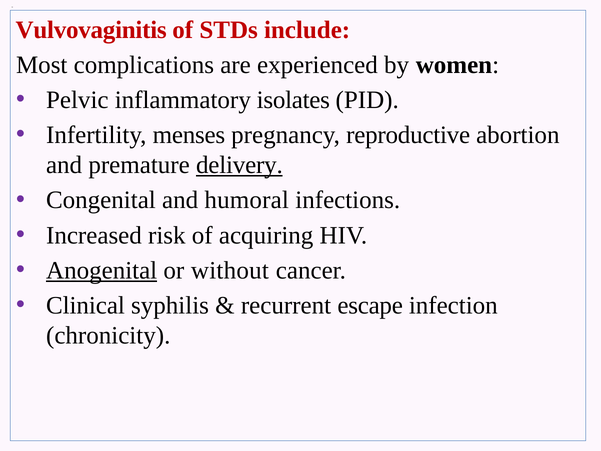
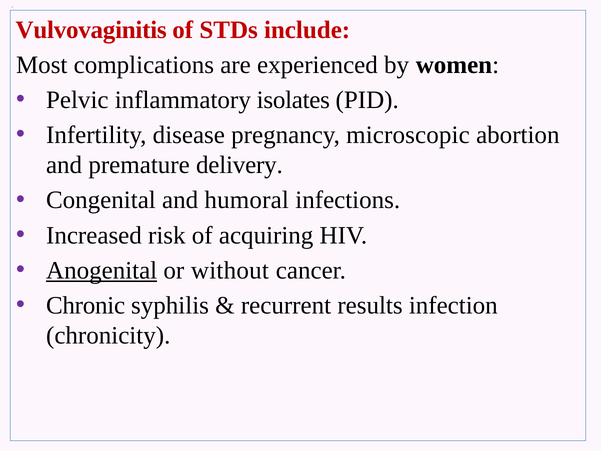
menses: menses -> disease
reproductive: reproductive -> microscopic
delivery underline: present -> none
Clinical: Clinical -> Chronic
escape: escape -> results
